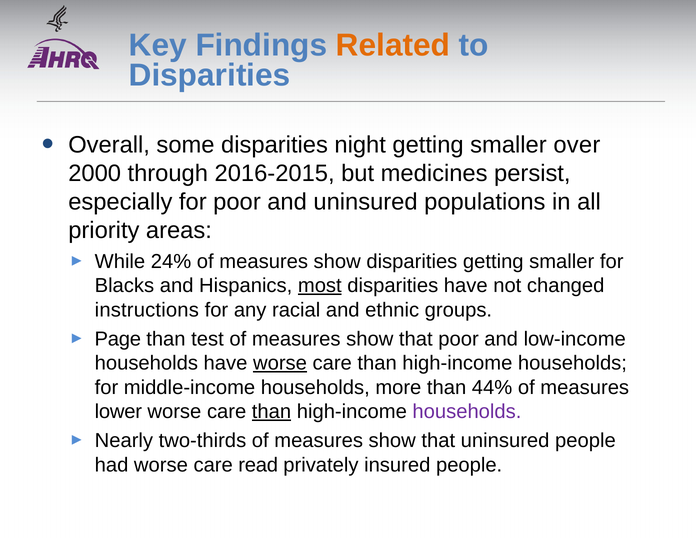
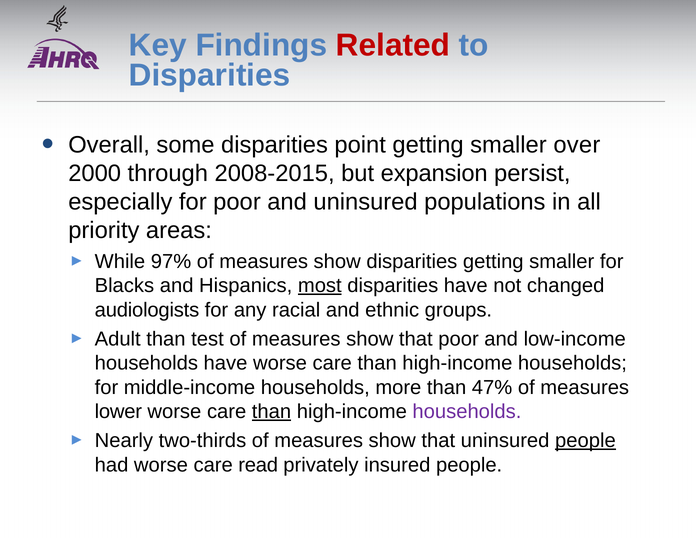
Related colour: orange -> red
night: night -> point
2016-2015: 2016-2015 -> 2008-2015
medicines: medicines -> expansion
24%: 24% -> 97%
instructions: instructions -> audiologists
Page: Page -> Adult
worse at (280, 363) underline: present -> none
44%: 44% -> 47%
people at (585, 440) underline: none -> present
